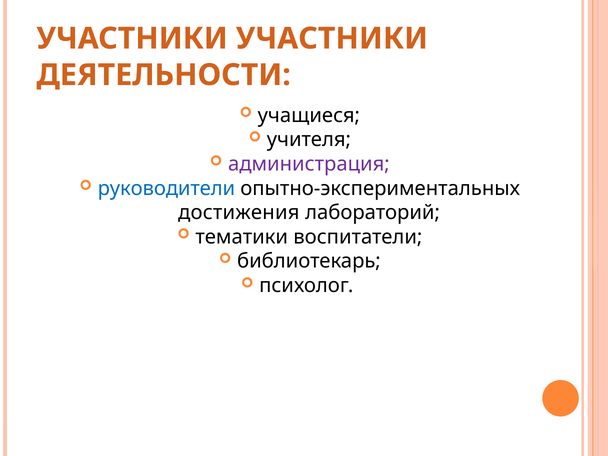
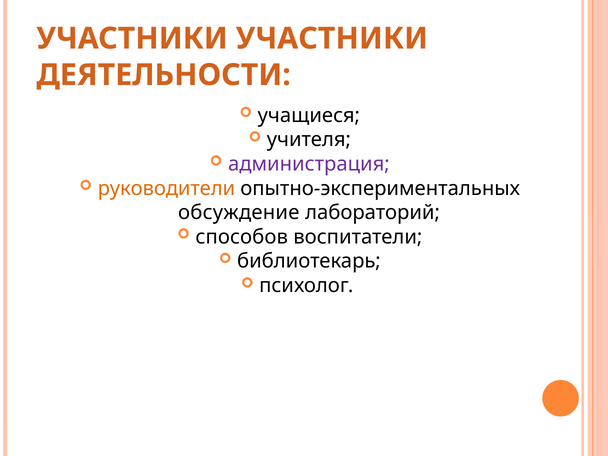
руководители colour: blue -> orange
достижения: достижения -> обсуждение
тематики: тематики -> способов
